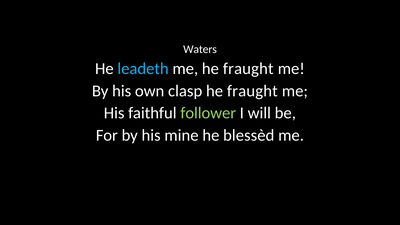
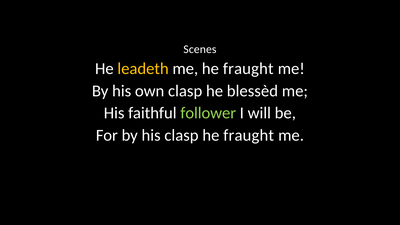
Waters: Waters -> Scenes
leadeth colour: light blue -> yellow
fraught at (252, 91): fraught -> blessèd
his mine: mine -> clasp
blessèd at (249, 135): blessèd -> fraught
